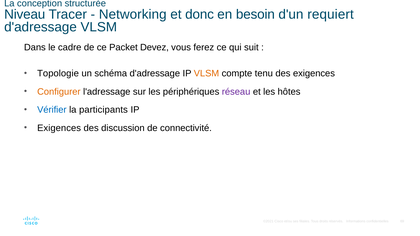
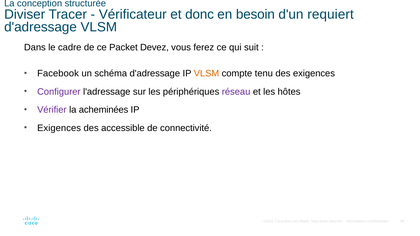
Niveau: Niveau -> Diviser
Networking: Networking -> Vérificateur
Topologie: Topologie -> Facebook
Configurer colour: orange -> purple
Vérifier colour: blue -> purple
participants: participants -> acheminées
discussion: discussion -> accessible
